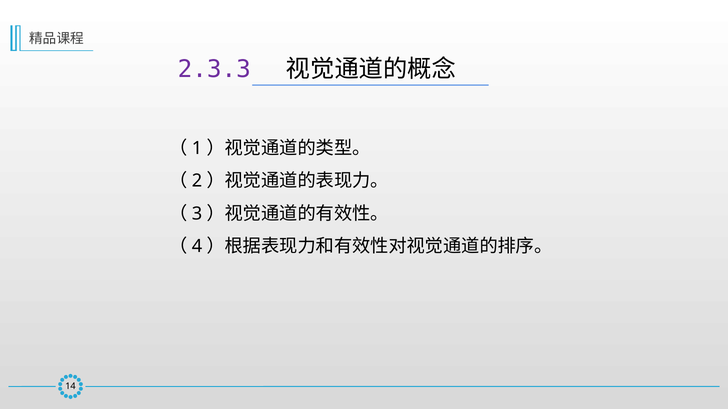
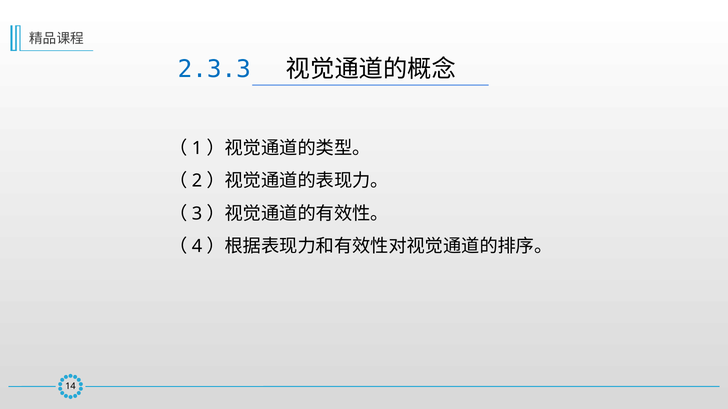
2.3.3 colour: purple -> blue
